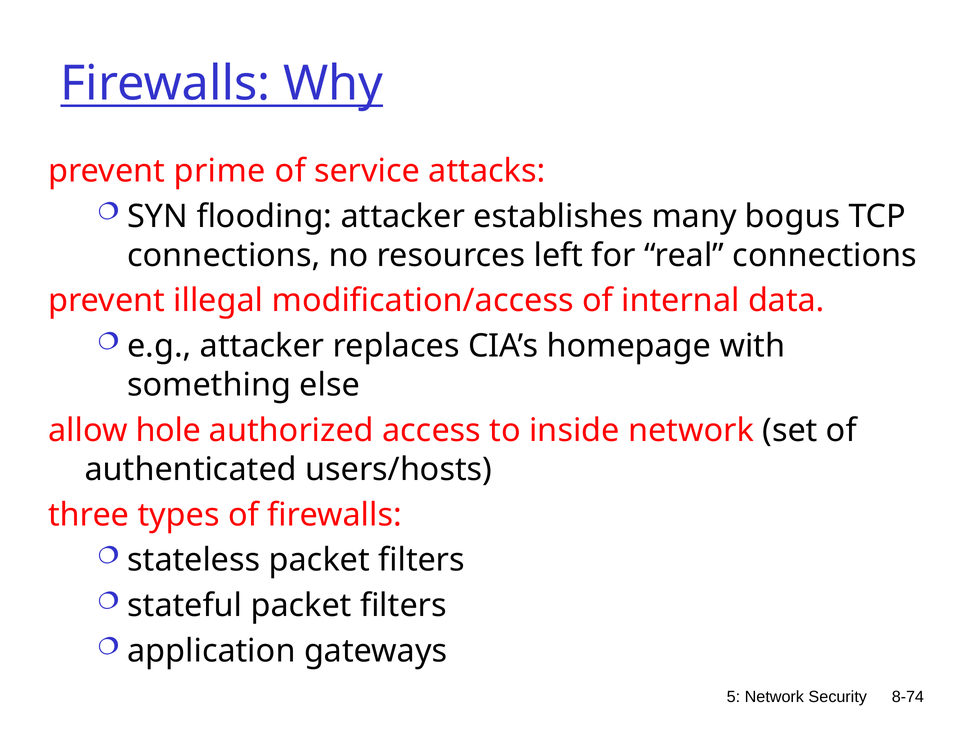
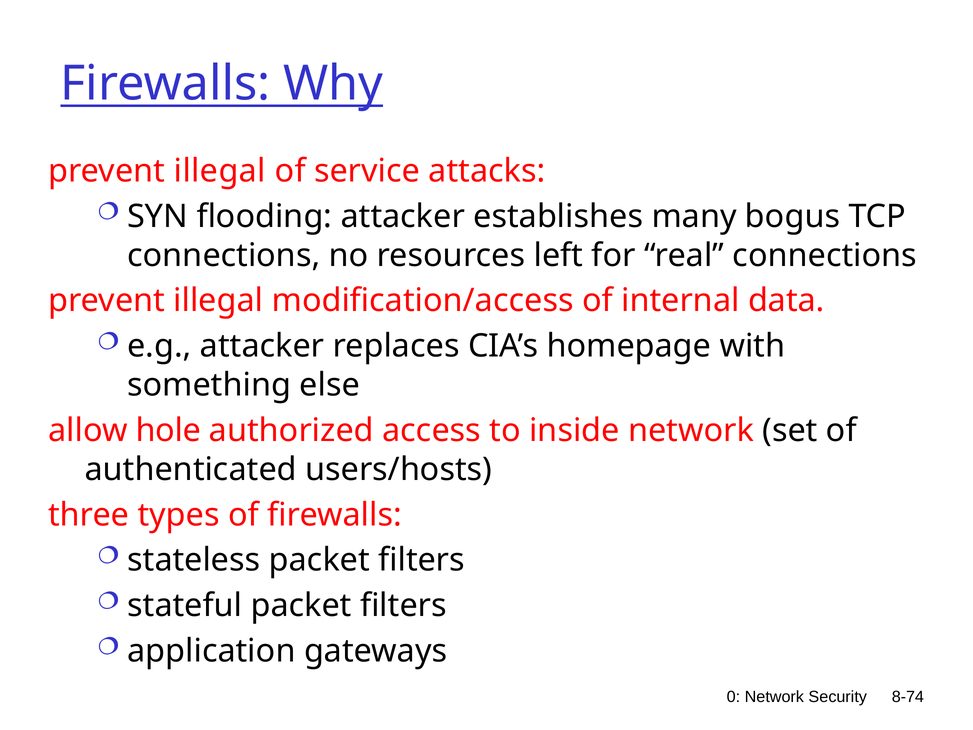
prime at (220, 171): prime -> illegal
5: 5 -> 0
